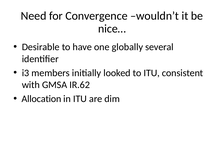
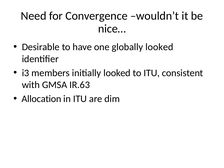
globally several: several -> looked
IR.62: IR.62 -> IR.63
